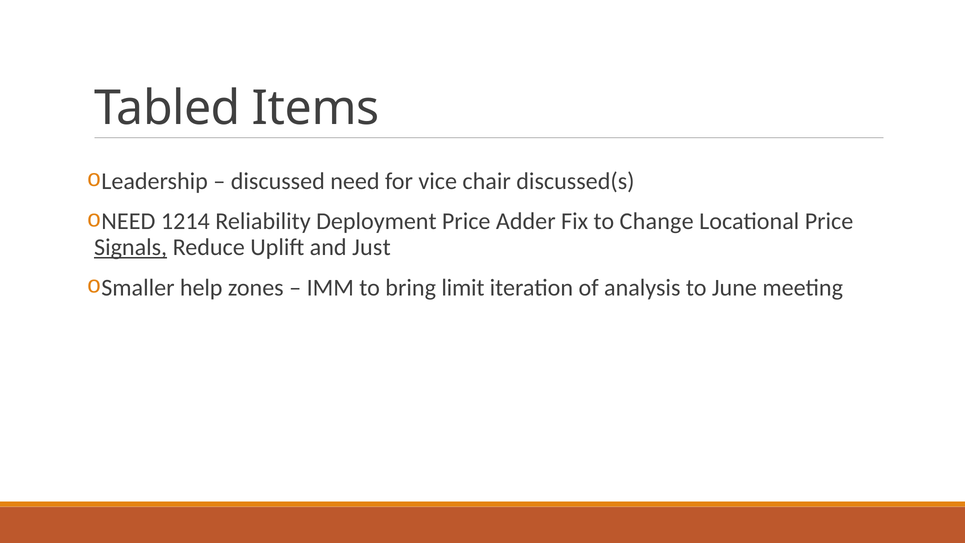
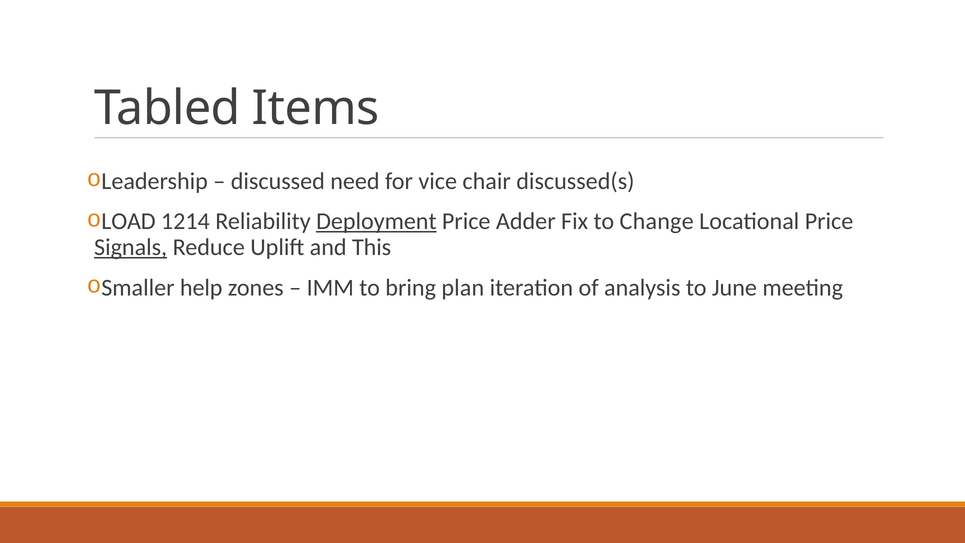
NEED at (128, 221): NEED -> LOAD
Deployment underline: none -> present
Just: Just -> This
limit: limit -> plan
